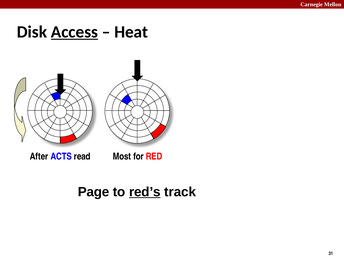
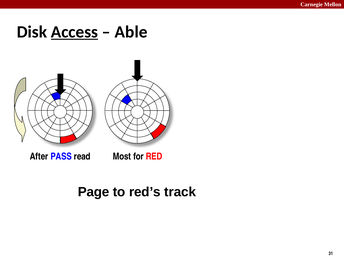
Heat: Heat -> Able
ACTS: ACTS -> PASS
red’s underline: present -> none
